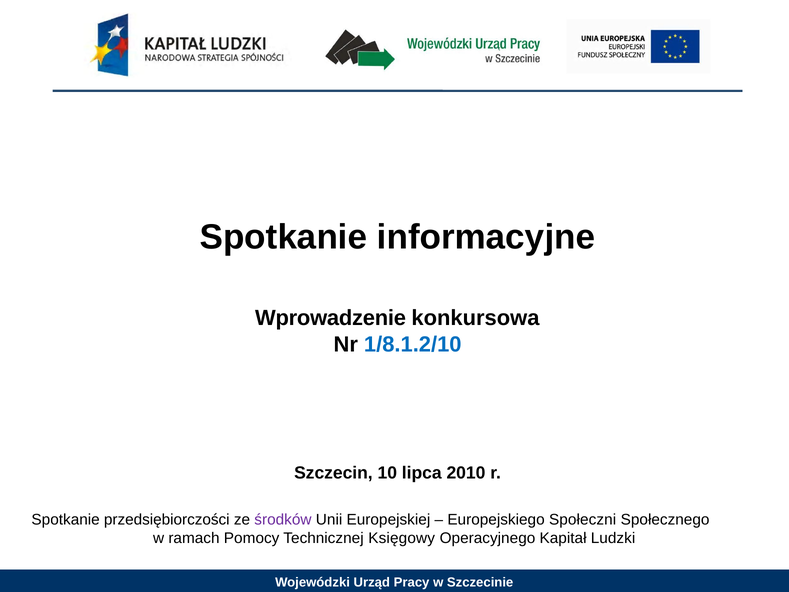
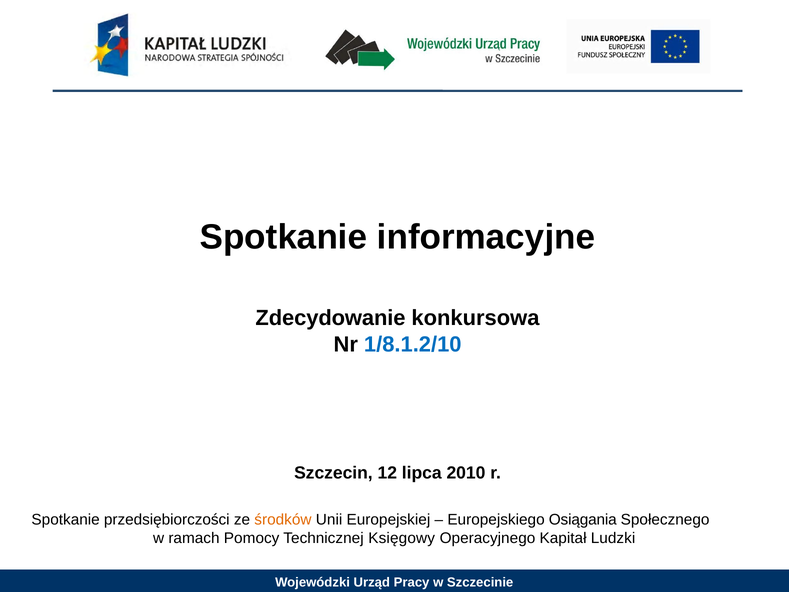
Wprowadzenie: Wprowadzenie -> Zdecydowanie
10: 10 -> 12
środków colour: purple -> orange
Społeczni: Społeczni -> Osiągania
